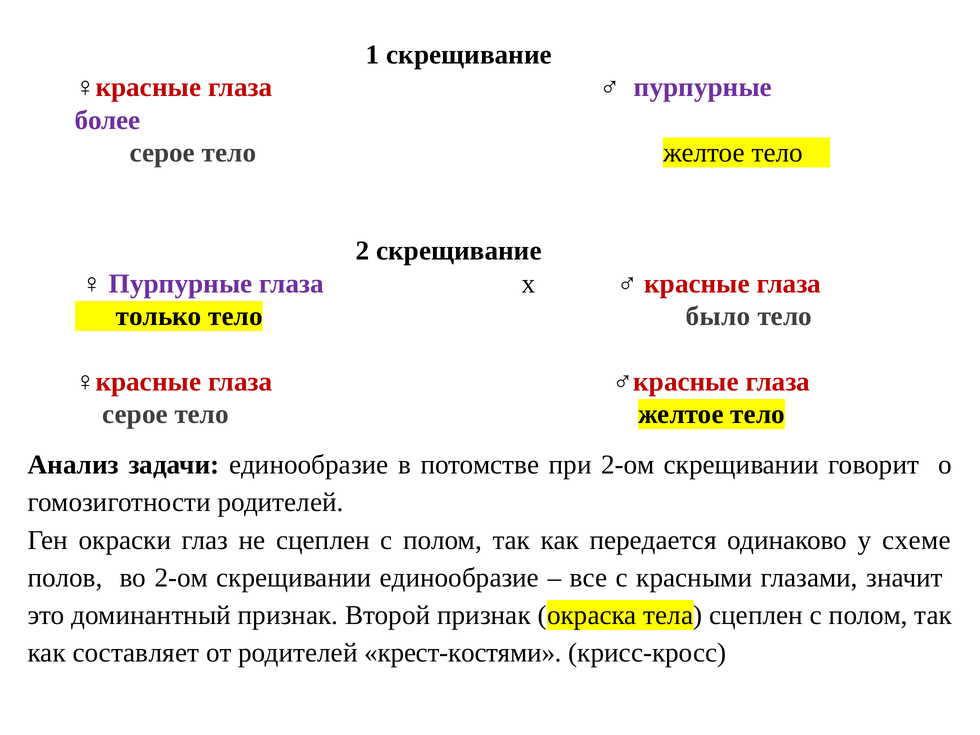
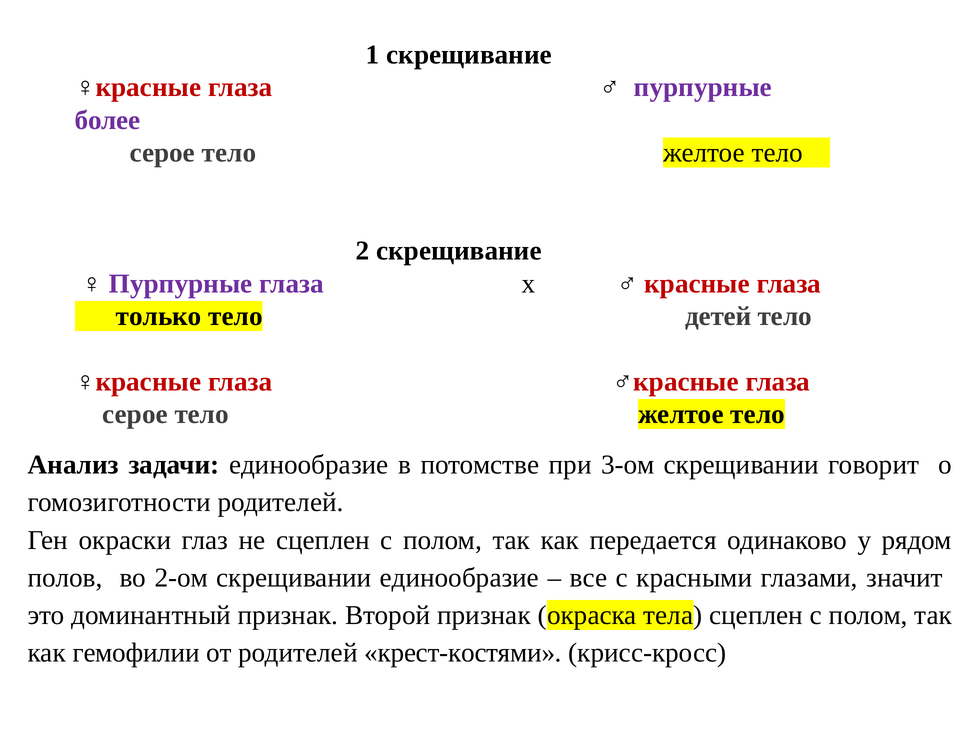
было: было -> детей
при 2-ом: 2-ом -> 3-ом
схеме: схеме -> рядом
составляет: составляет -> гемофилии
